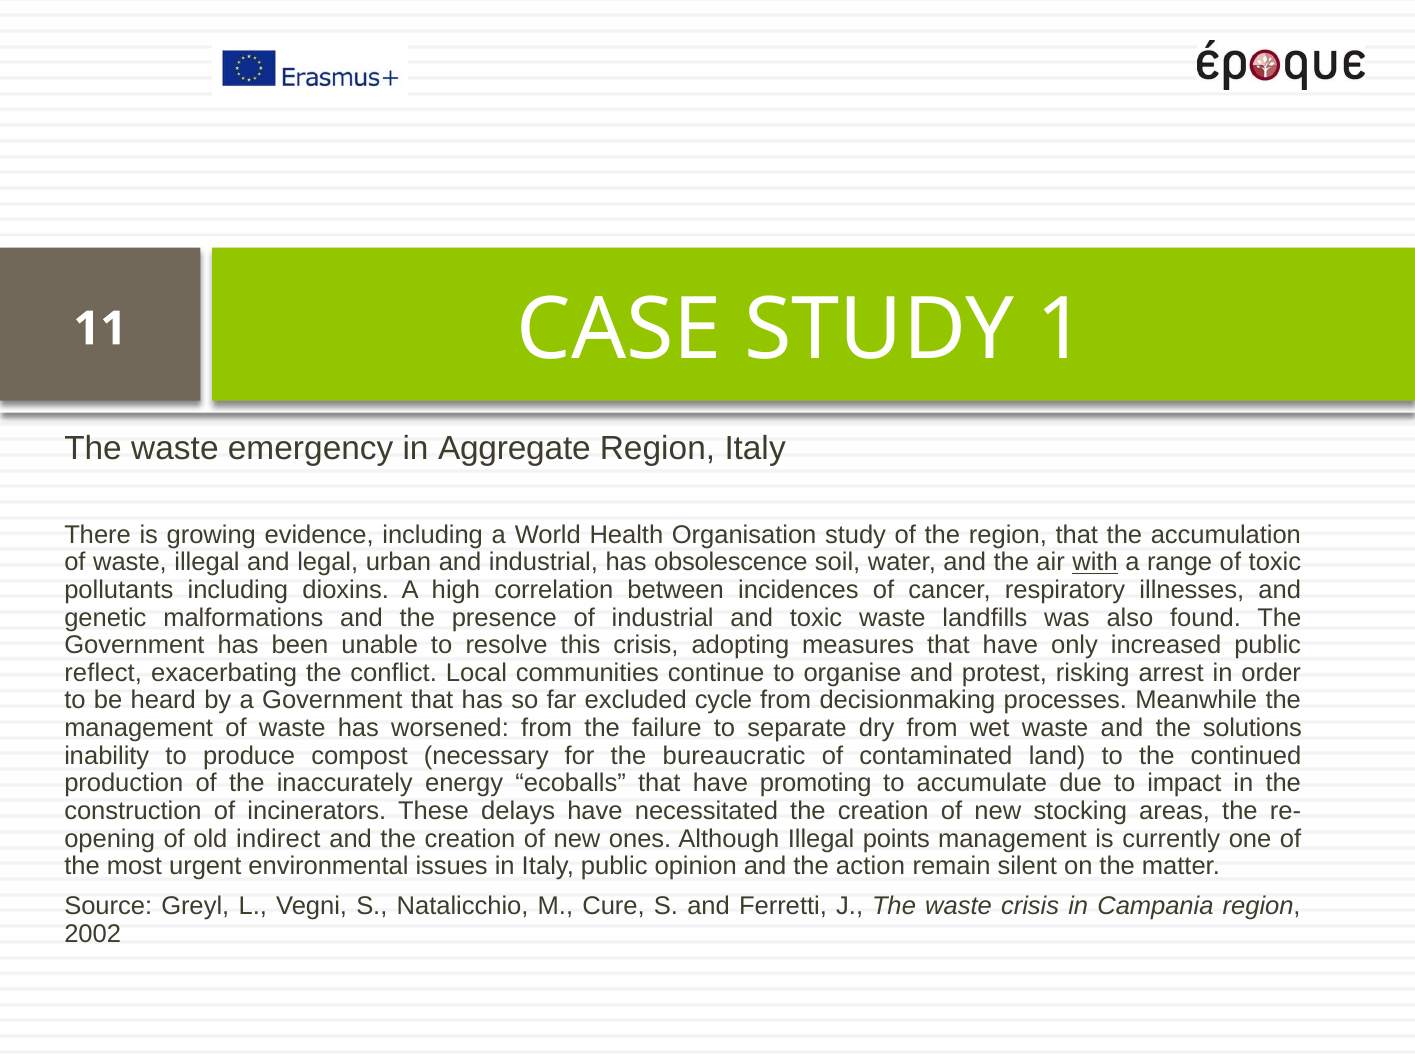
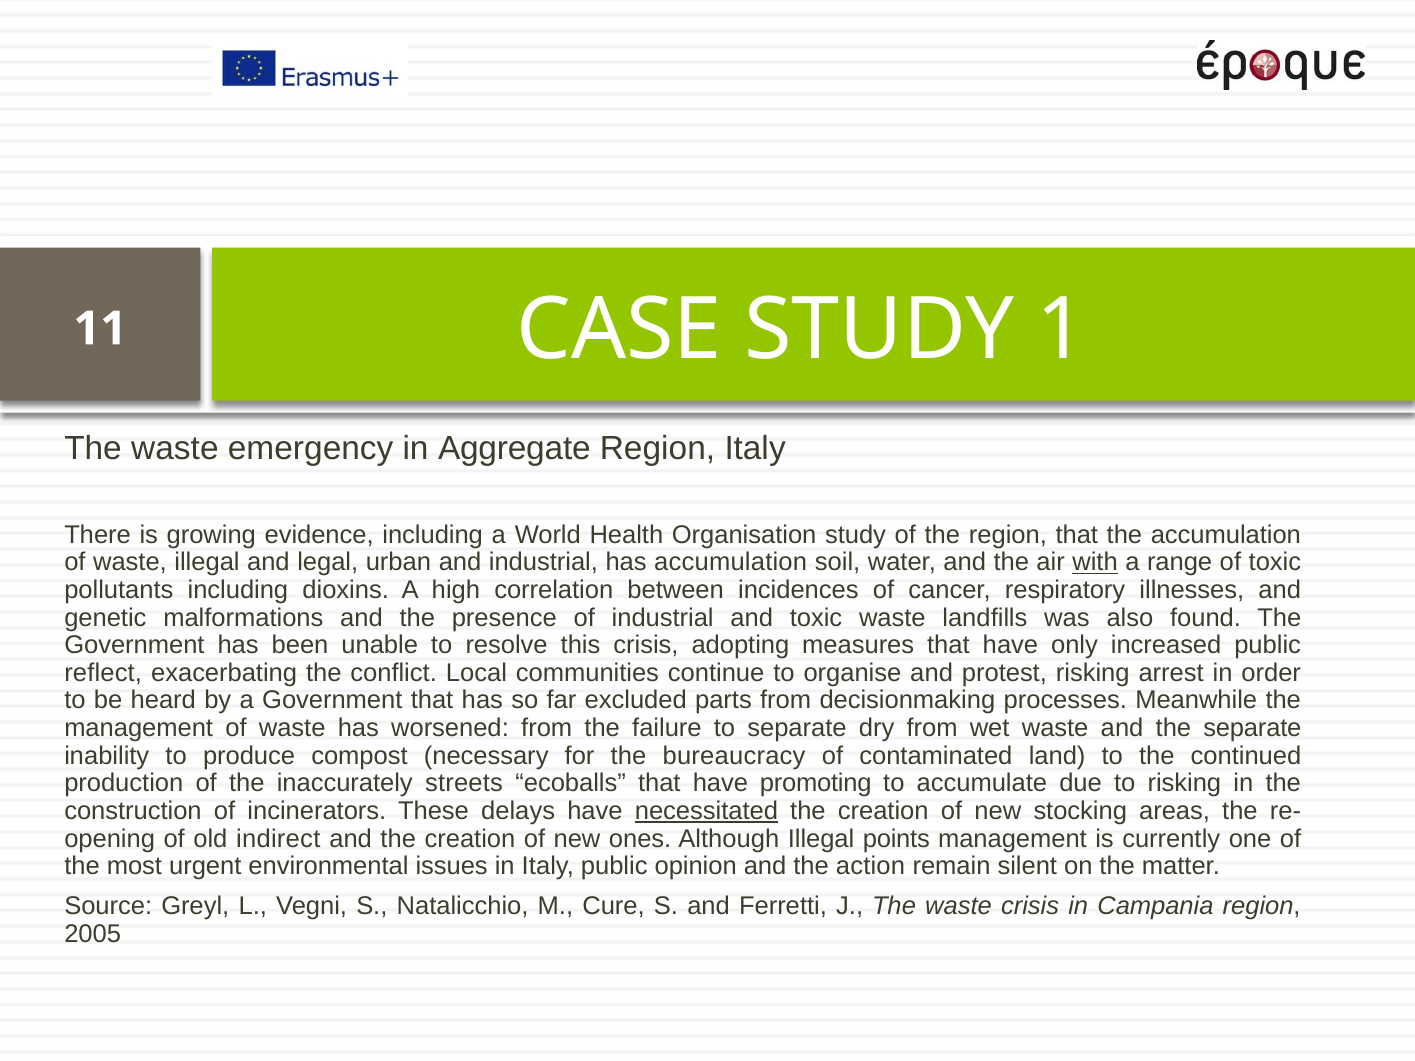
has obsolescence: obsolescence -> accumulation
cycle: cycle -> parts
the solutions: solutions -> separate
bureaucratic: bureaucratic -> bureaucracy
energy: energy -> streets
to impact: impact -> risking
necessitated underline: none -> present
2002: 2002 -> 2005
